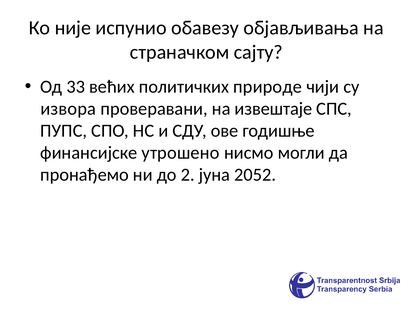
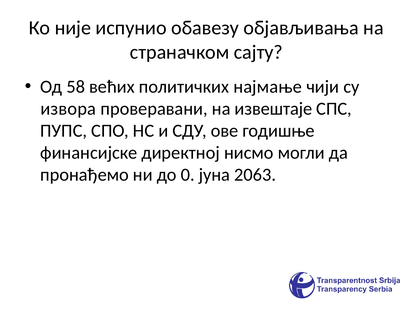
33: 33 -> 58
природе: природе -> најмање
утрошено: утрошено -> директној
2: 2 -> 0
2052: 2052 -> 2063
